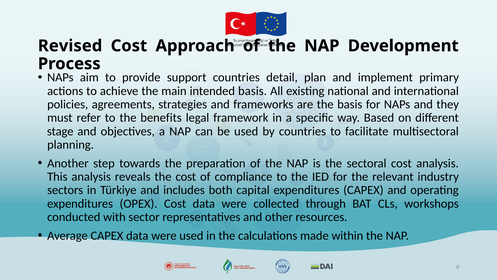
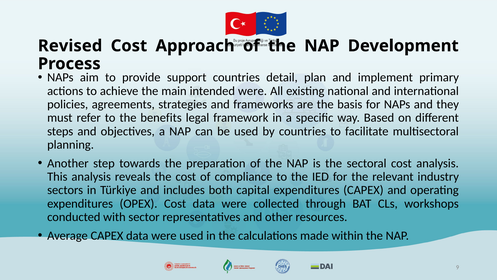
intended basis: basis -> were
stage: stage -> steps
